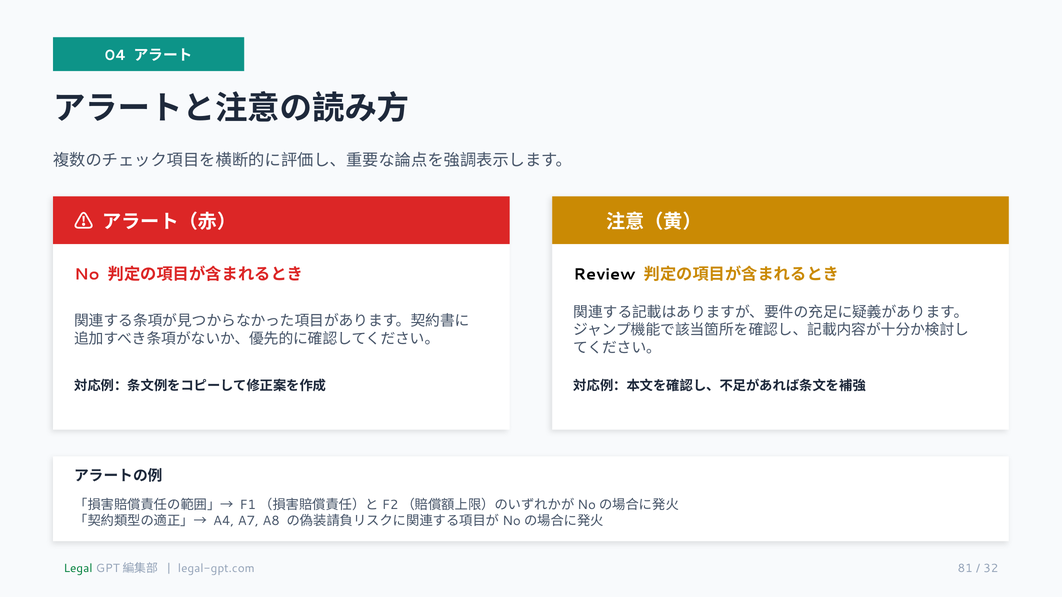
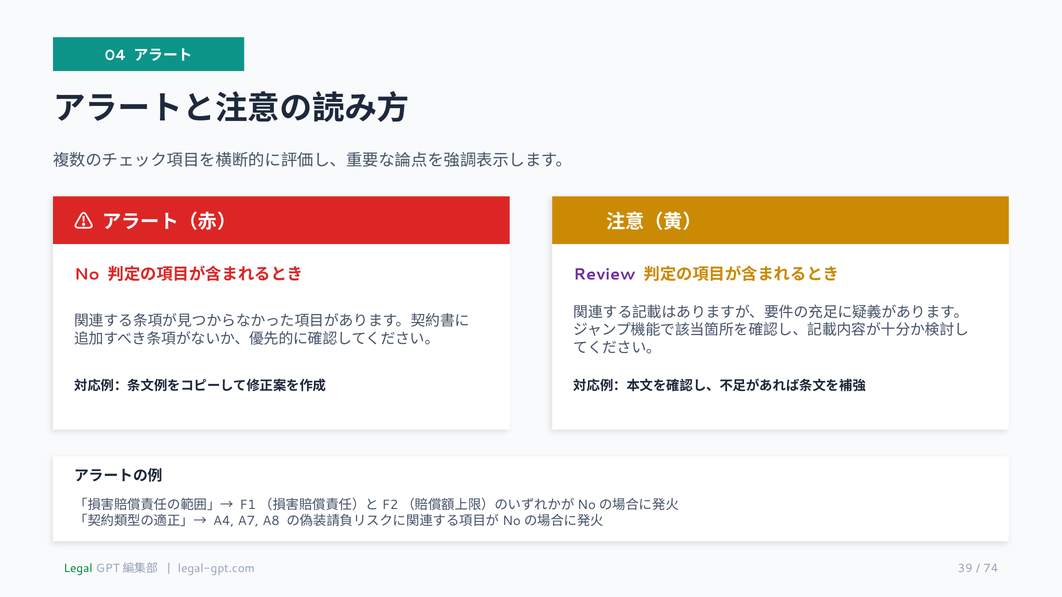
Review colour: black -> purple
81: 81 -> 39
32: 32 -> 74
